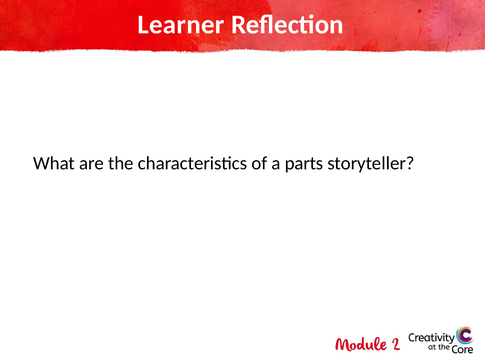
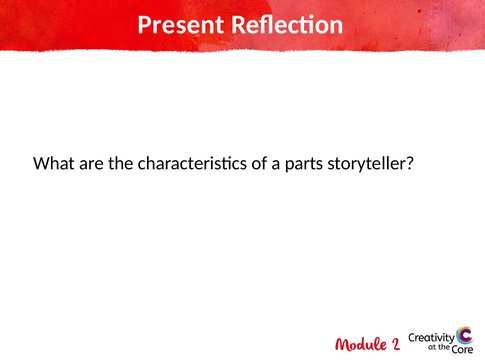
Learner: Learner -> Present
